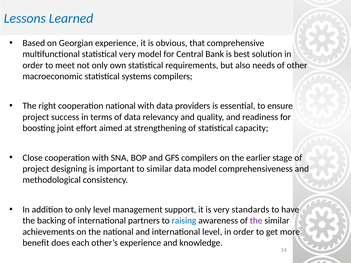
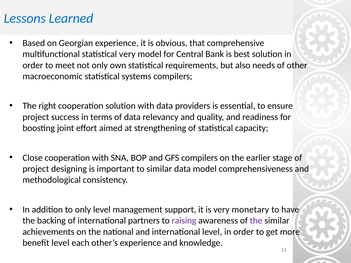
cooperation national: national -> solution
standards: standards -> monetary
raising colour: blue -> purple
benefit does: does -> level
